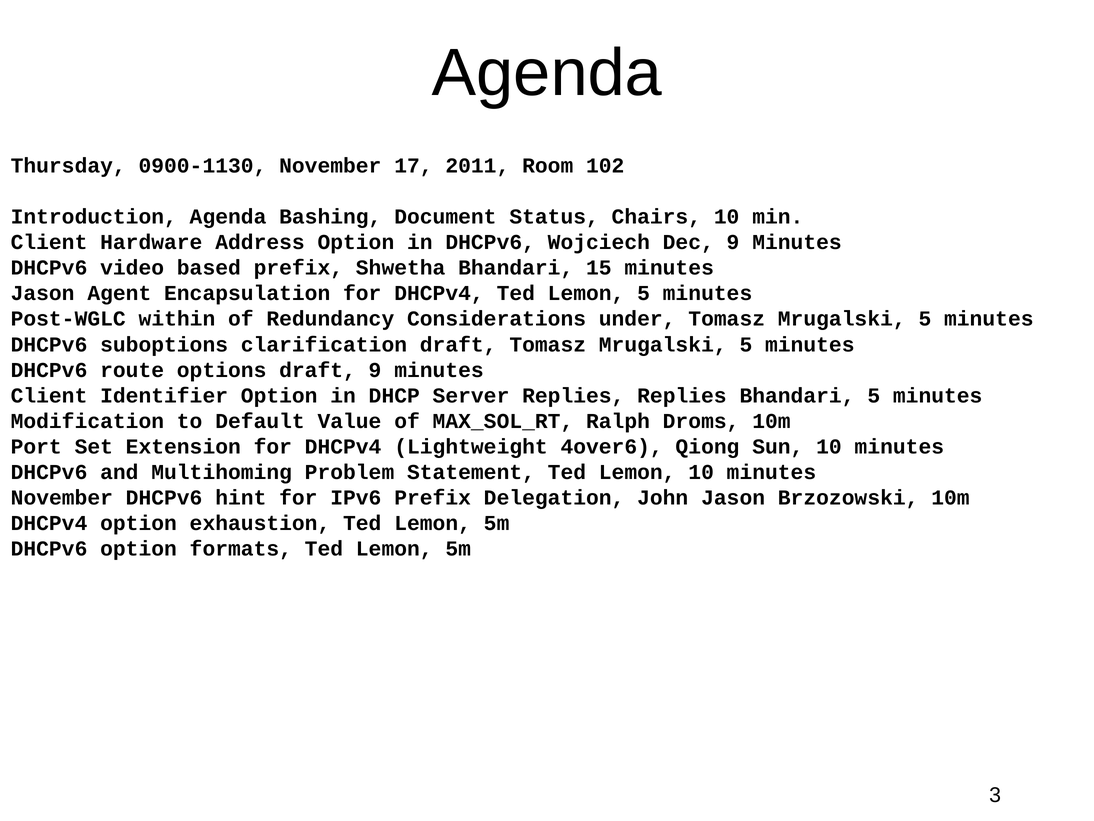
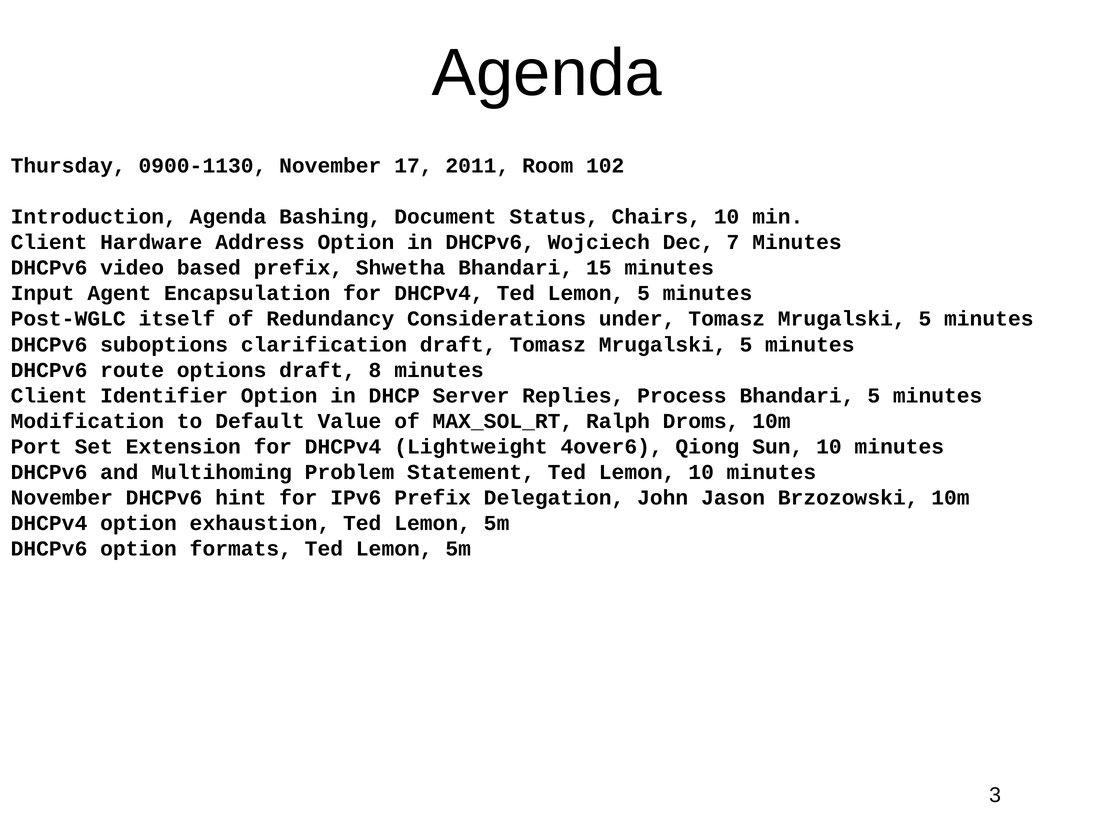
Dec 9: 9 -> 7
Jason at (43, 293): Jason -> Input
within: within -> itself
draft 9: 9 -> 8
Replies Replies: Replies -> Process
